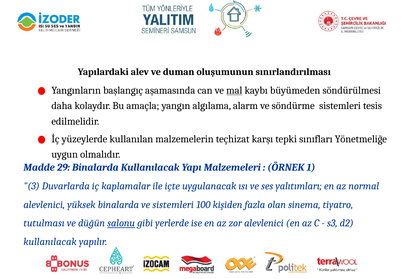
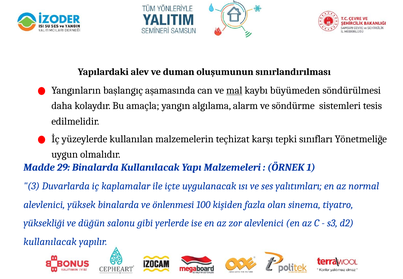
ve sistemleri: sistemleri -> önlenmesi
tutulması: tutulması -> yüksekliği
salonu underline: present -> none
